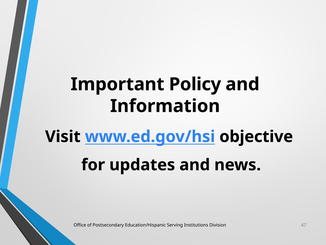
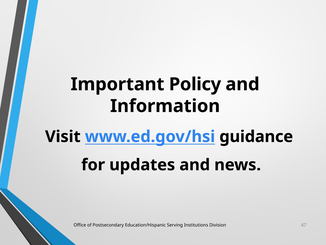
objective: objective -> guidance
